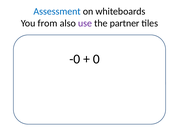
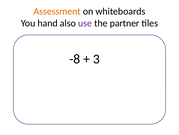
Assessment colour: blue -> orange
from: from -> hand
-0: -0 -> -8
0: 0 -> 3
